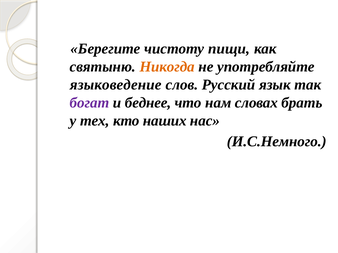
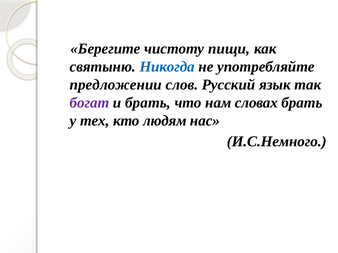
Никогда colour: orange -> blue
языковедение: языковедение -> предложении
и беднее: беднее -> брать
наших: наших -> людям
